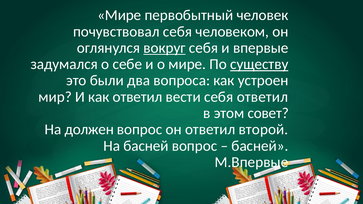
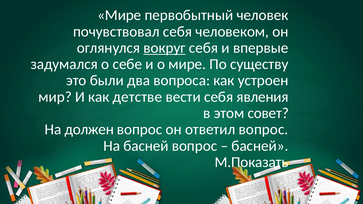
существу underline: present -> none
как ответил: ответил -> детстве
себя ответил: ответил -> явления
ответил второй: второй -> вопрос
М.Впервые: М.Впервые -> М.Показать
